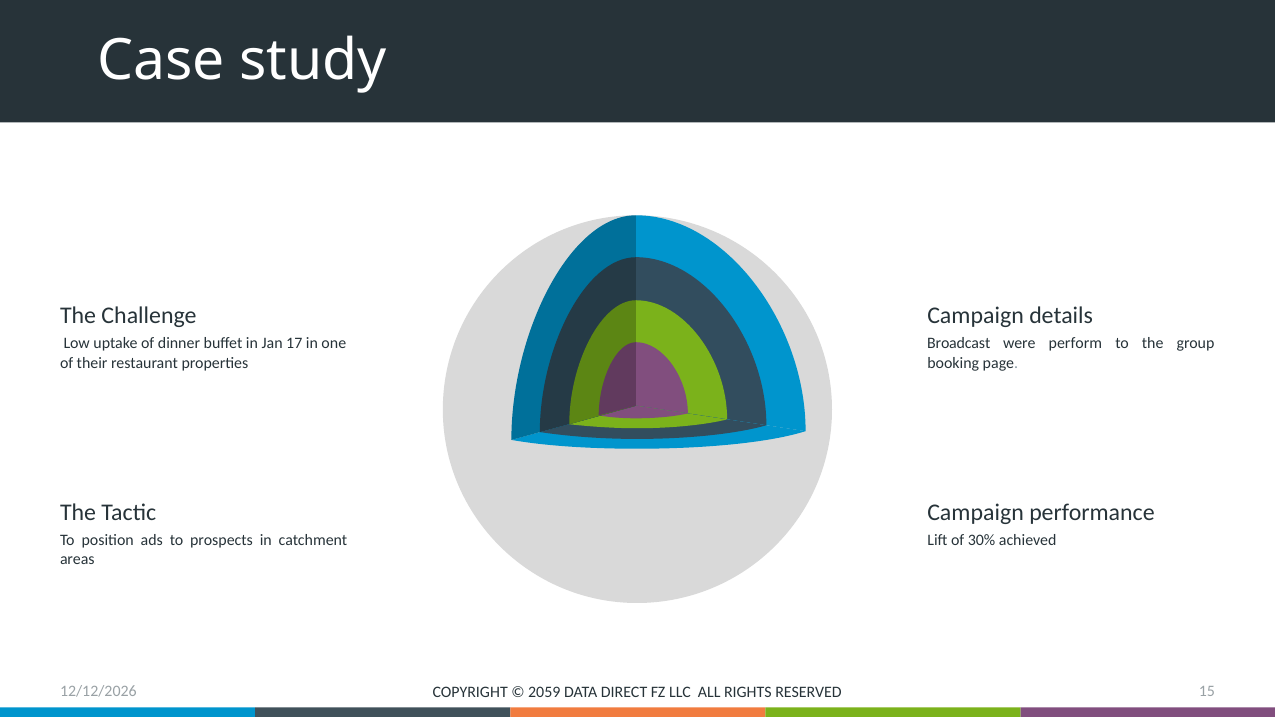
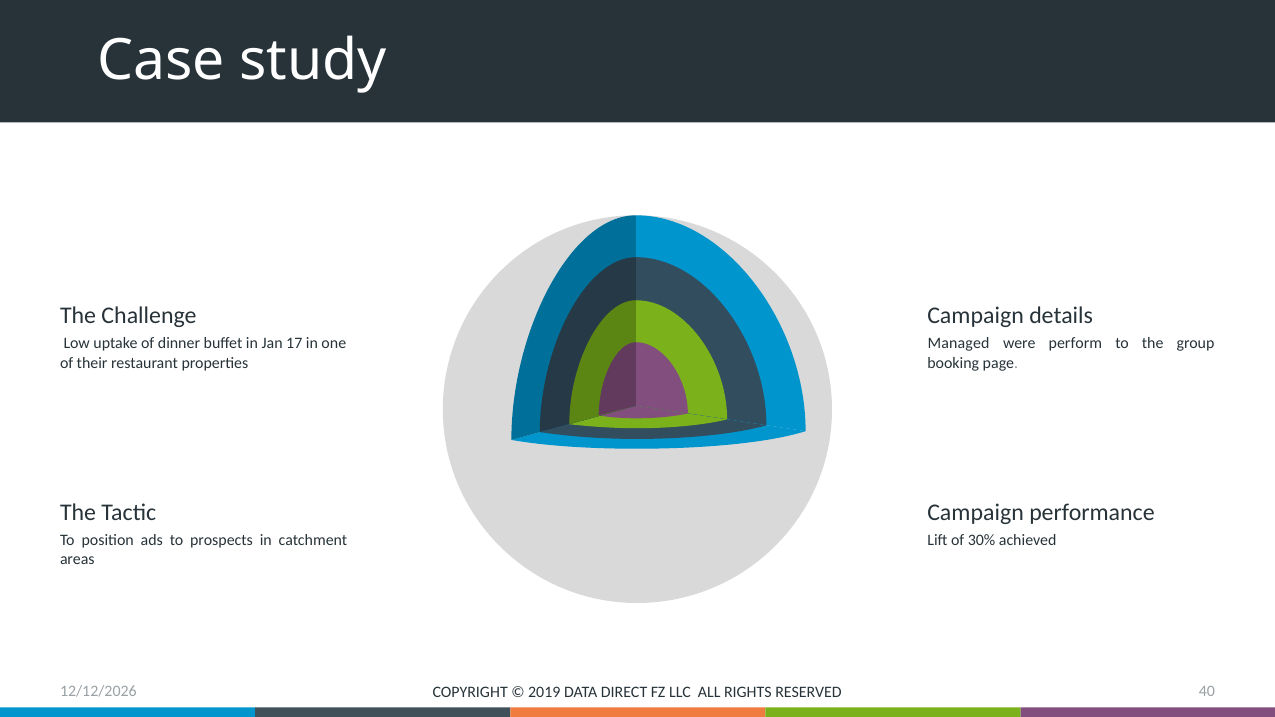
Broadcast: Broadcast -> Managed
15: 15 -> 40
2059: 2059 -> 2019
